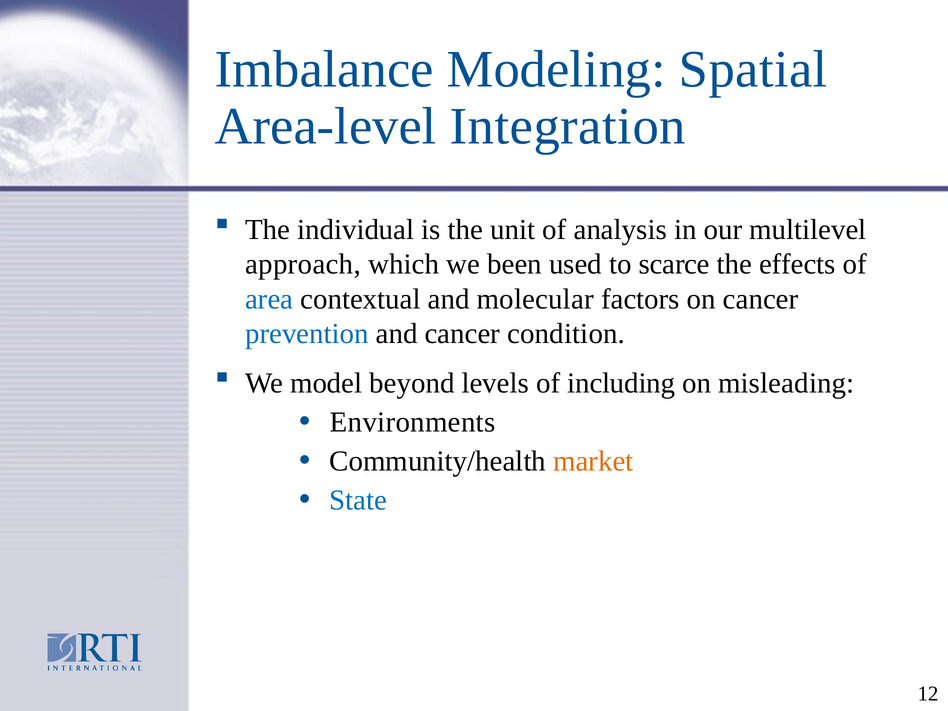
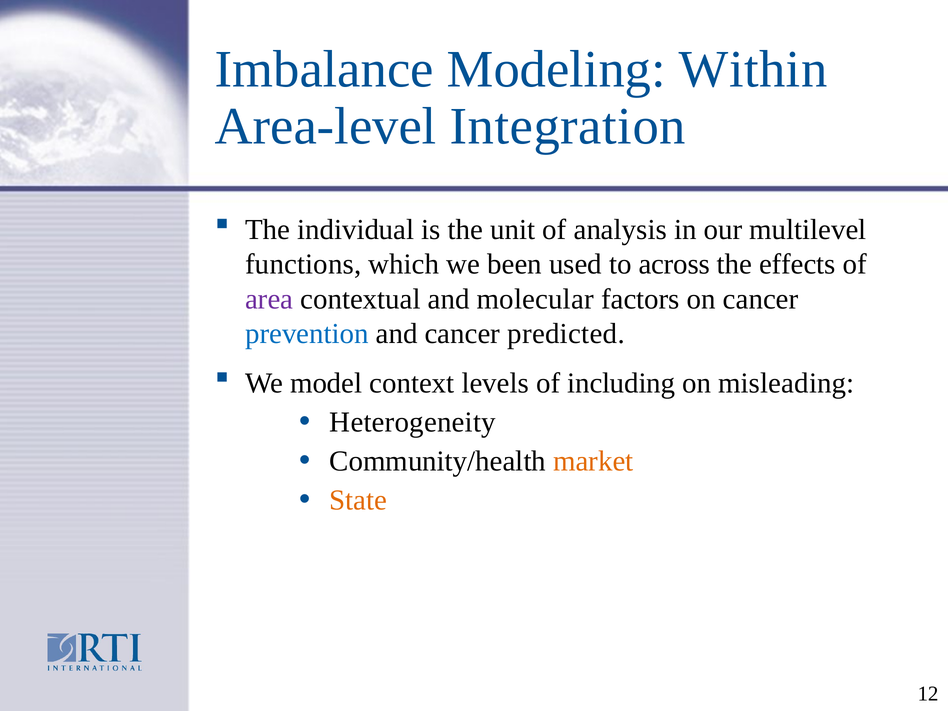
Spatial: Spatial -> Within
approach: approach -> functions
scarce: scarce -> across
area colour: blue -> purple
condition: condition -> predicted
beyond: beyond -> context
Environments: Environments -> Heterogeneity
State colour: blue -> orange
